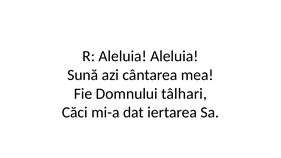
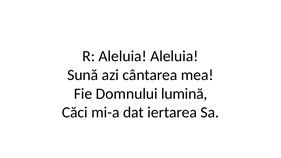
tâlhari: tâlhari -> lumină
